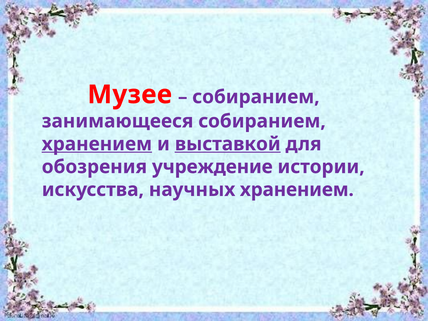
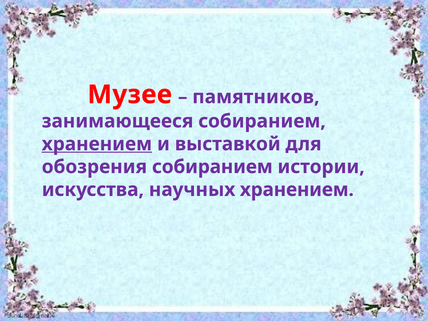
собиранием at (256, 97): собиранием -> памятников
выставкой underline: present -> none
обозрения учреждение: учреждение -> собиранием
